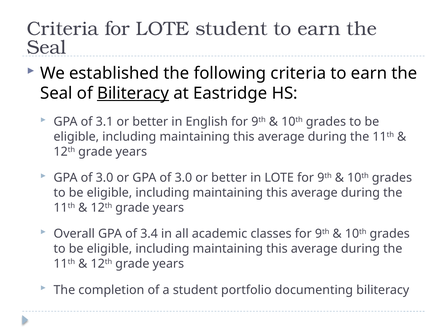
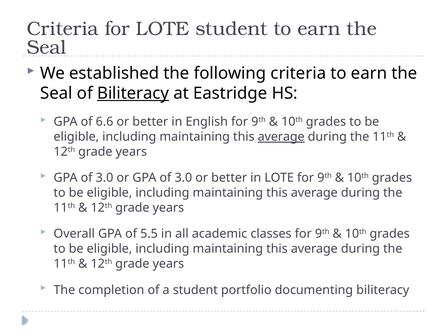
3.1: 3.1 -> 6.6
average at (281, 136) underline: none -> present
3.4: 3.4 -> 5.5
